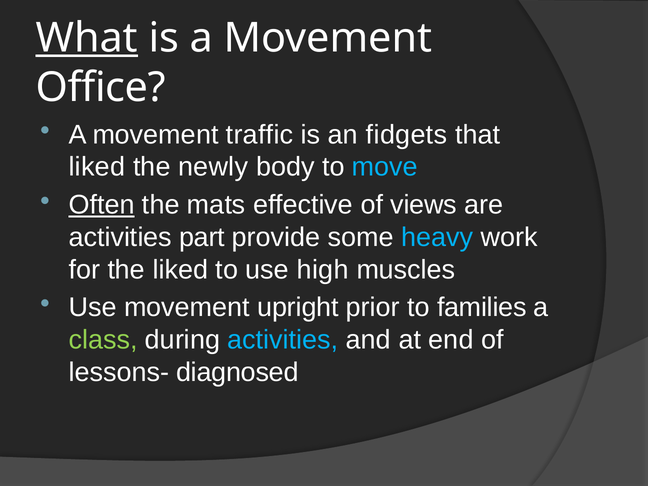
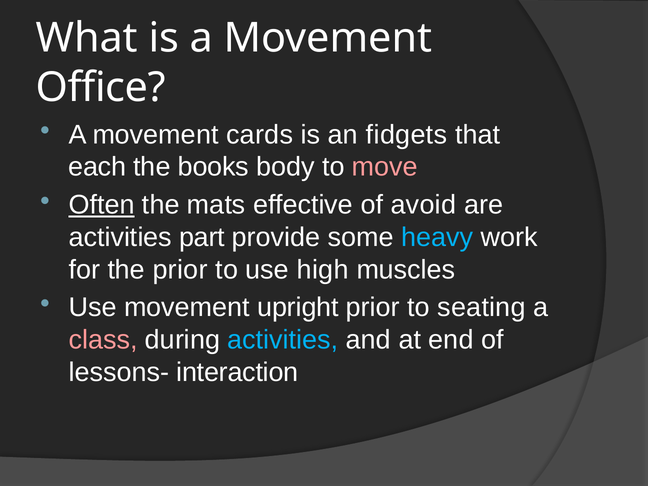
What underline: present -> none
traffic: traffic -> cards
liked at (97, 167): liked -> each
newly: newly -> books
move colour: light blue -> pink
views: views -> avoid
the liked: liked -> prior
families: families -> seating
class colour: light green -> pink
diagnosed: diagnosed -> interaction
